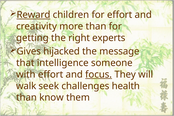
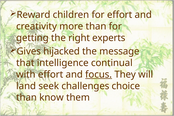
Reward underline: present -> none
someone: someone -> continual
walk: walk -> land
health: health -> choice
